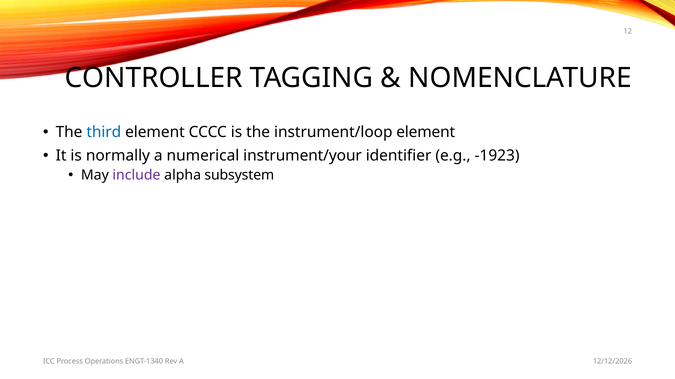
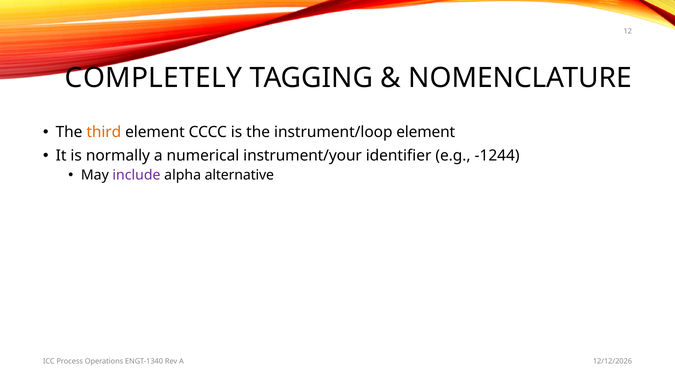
CONTROLLER: CONTROLLER -> COMPLETELY
third colour: blue -> orange
-1923: -1923 -> -1244
subsystem: subsystem -> alternative
